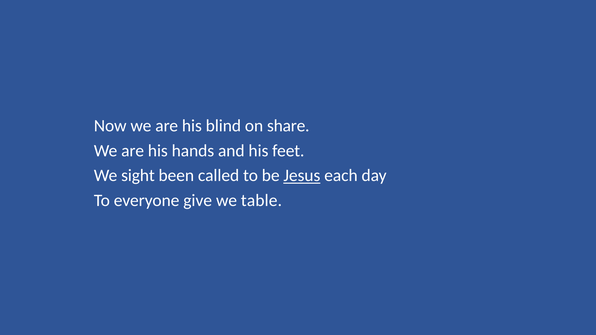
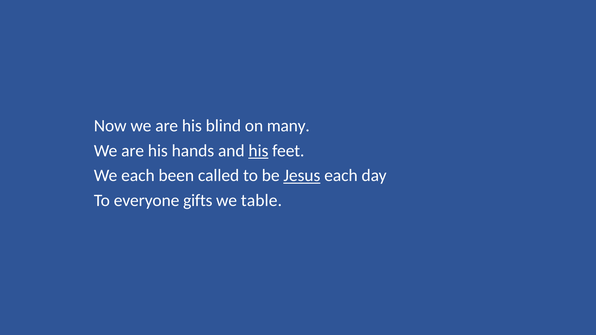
share: share -> many
his at (258, 151) underline: none -> present
We sight: sight -> each
give: give -> gifts
